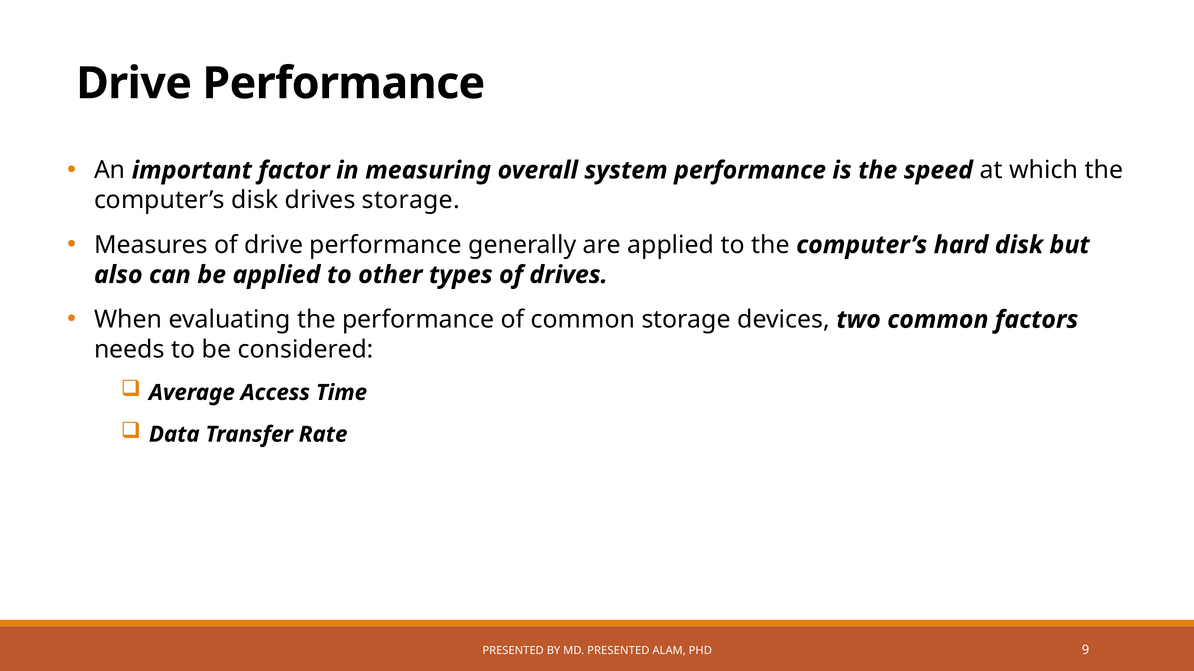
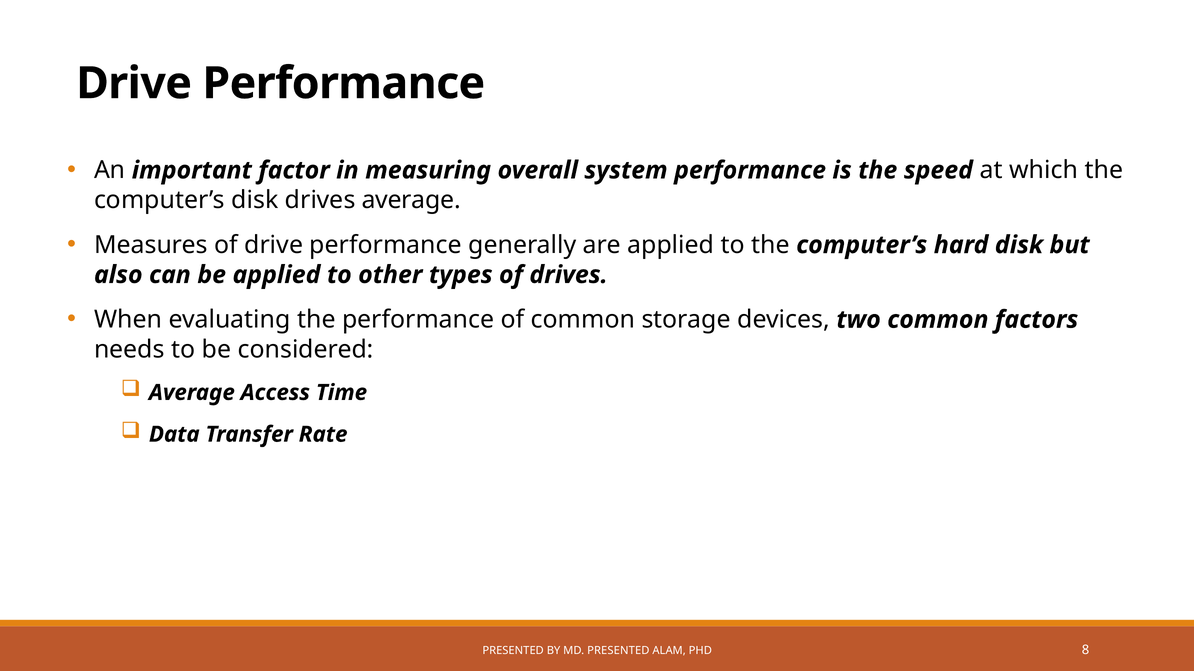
drives storage: storage -> average
9: 9 -> 8
